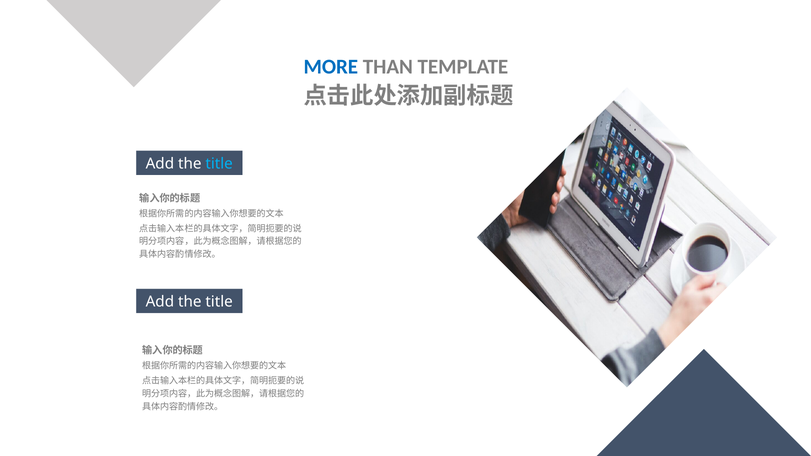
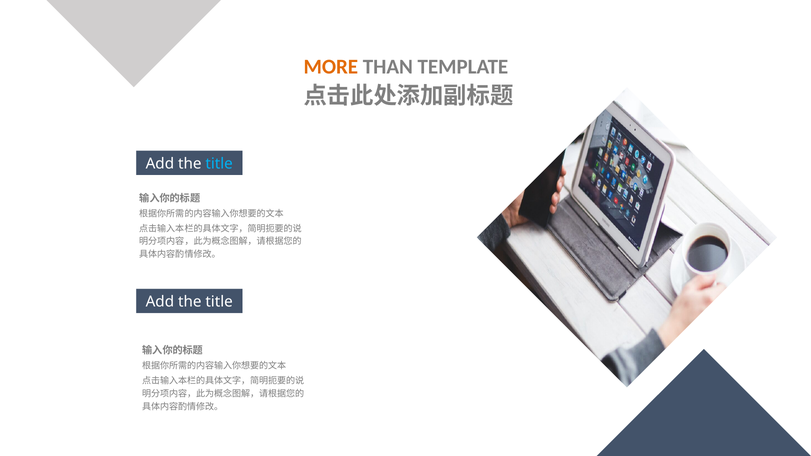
MORE colour: blue -> orange
